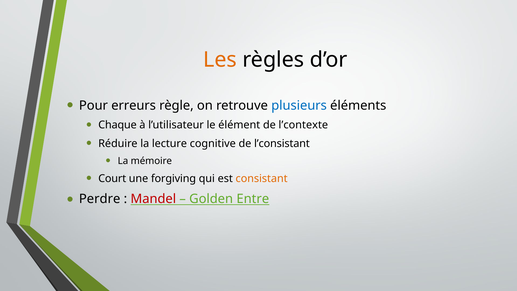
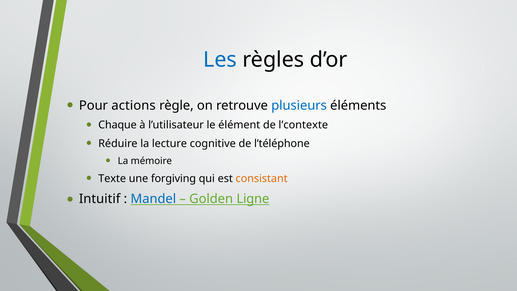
Les colour: orange -> blue
erreurs: erreurs -> actions
l’consistant: l’consistant -> l’téléphone
Court: Court -> Texte
Perdre: Perdre -> Intuitif
Mandel colour: red -> blue
Entre: Entre -> Ligne
